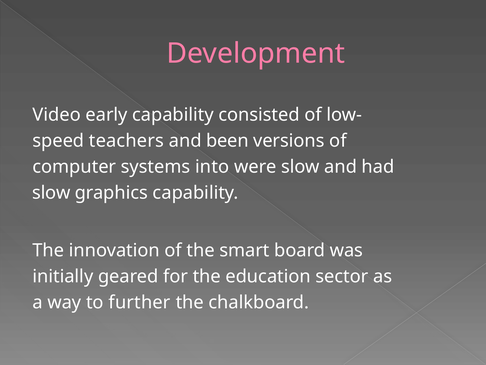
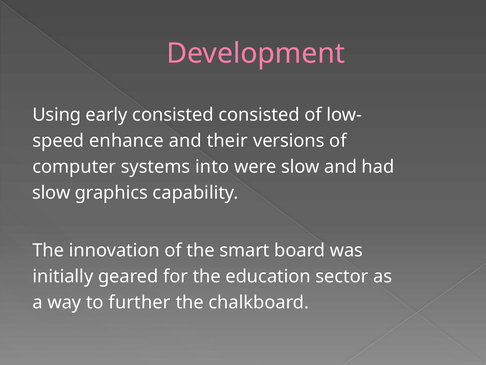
Video: Video -> Using
early capability: capability -> consisted
teachers: teachers -> enhance
been: been -> their
